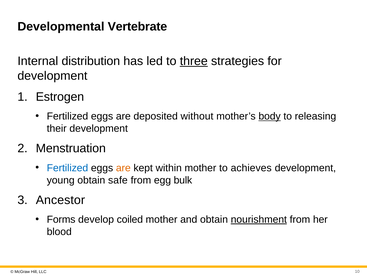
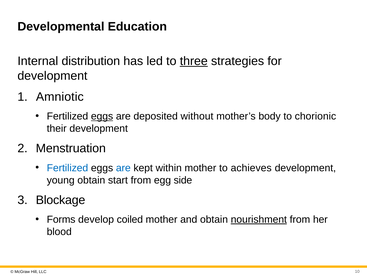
Vertebrate: Vertebrate -> Education
Estrogen: Estrogen -> Amniotic
eggs at (102, 116) underline: none -> present
body underline: present -> none
releasing: releasing -> chorionic
are at (123, 168) colour: orange -> blue
safe: safe -> start
bulk: bulk -> side
Ancestor: Ancestor -> Blockage
